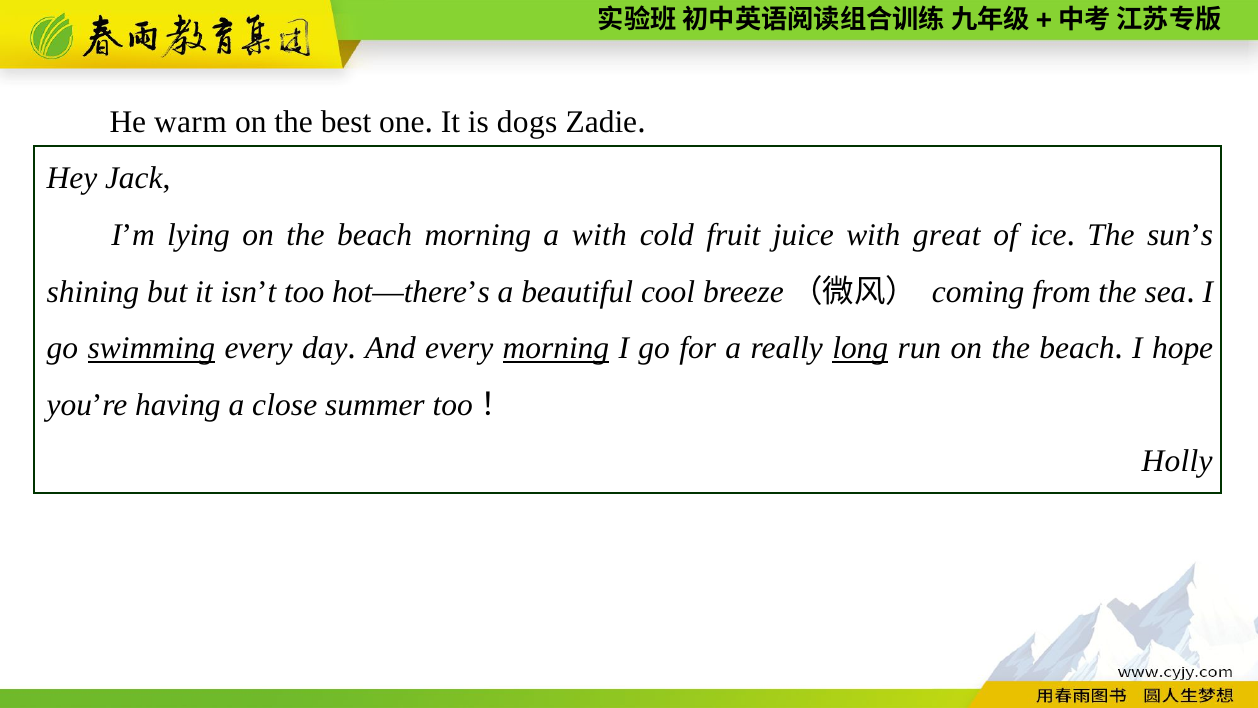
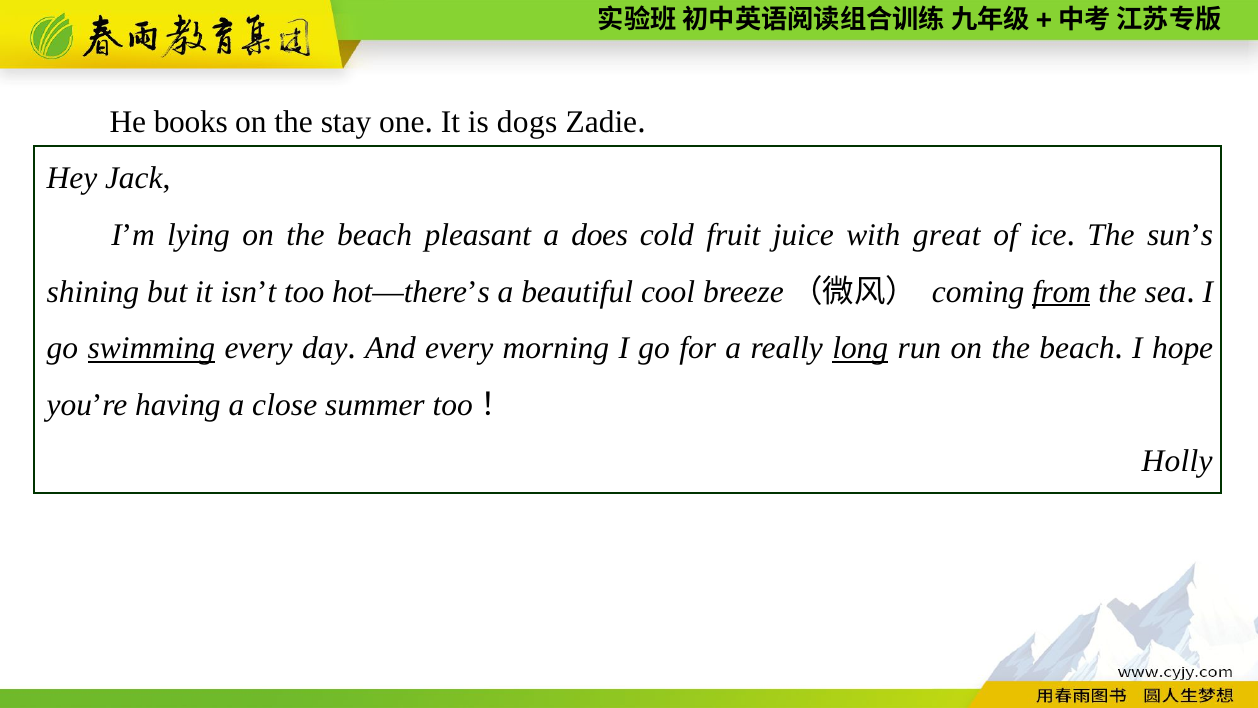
warm: warm -> books
best: best -> stay
beach morning: morning -> pleasant
a with: with -> does
from underline: none -> present
morning at (556, 348) underline: present -> none
